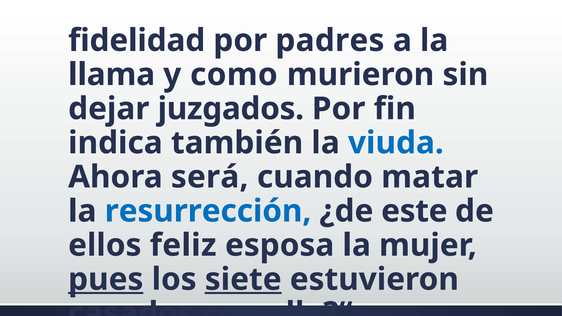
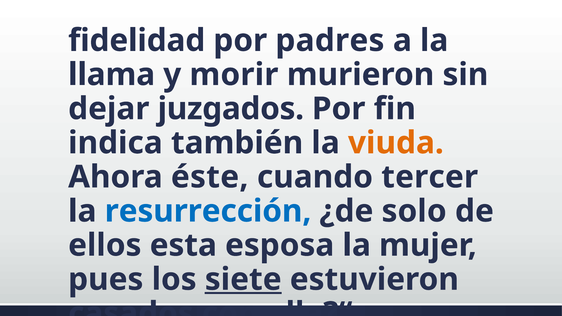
como: como -> morir
viuda colour: blue -> orange
será: será -> éste
matar: matar -> tercer
este: este -> solo
feliz: feliz -> esta
pues underline: present -> none
